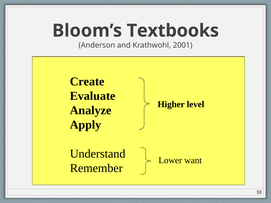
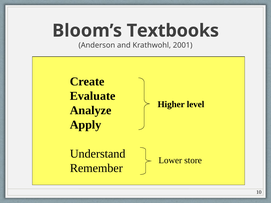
want: want -> store
